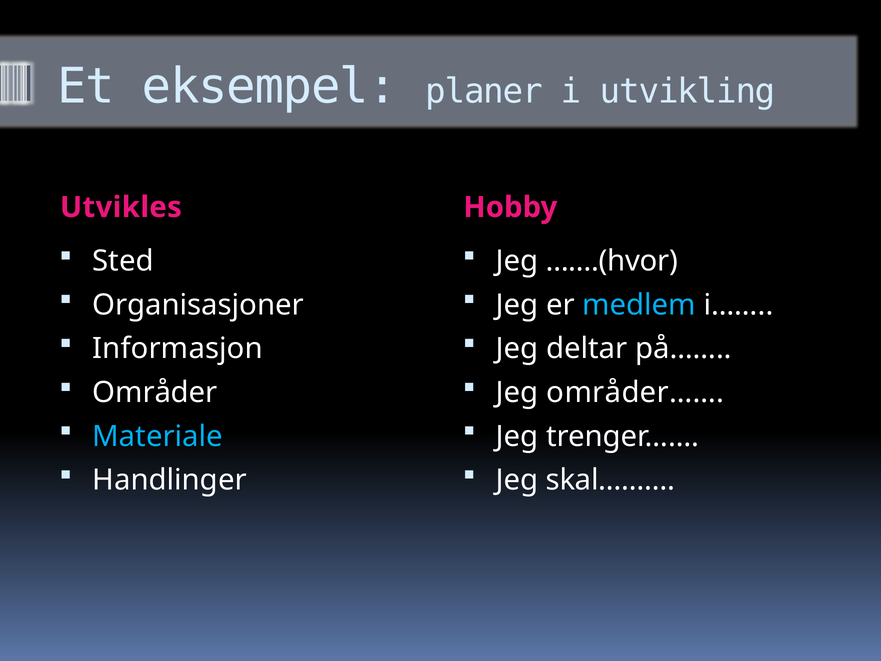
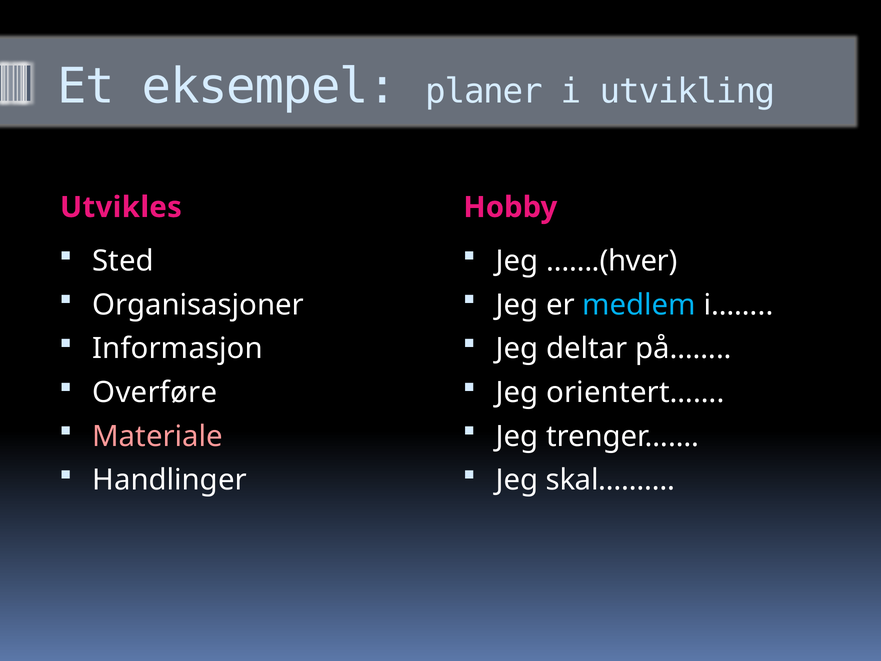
…….(hvor: …….(hvor -> …….(hver
Områder: Områder -> Overføre
områder……: områder…… -> orientert……
Materiale colour: light blue -> pink
